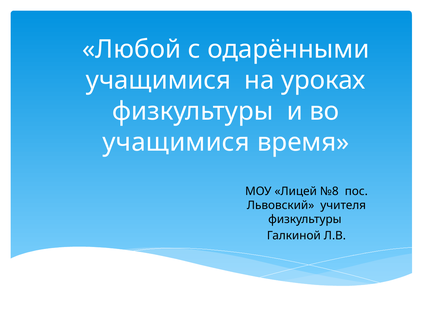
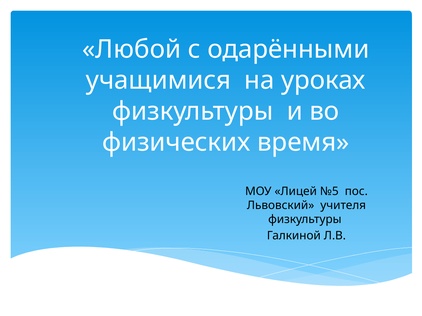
учащимися at (176, 142): учащимися -> физических
№8: №8 -> №5
